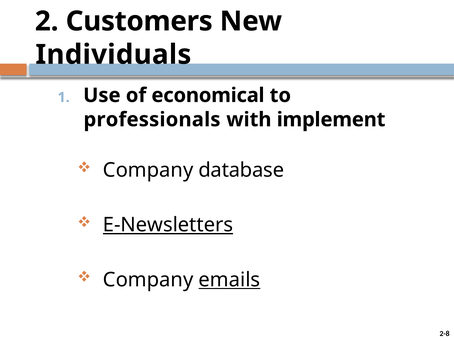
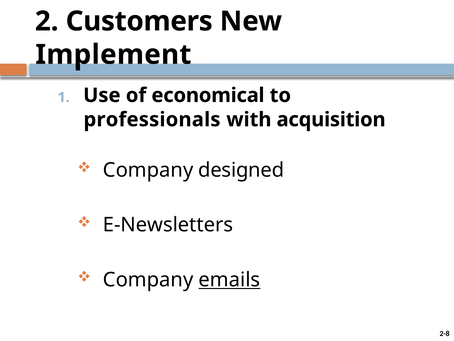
Individuals: Individuals -> Implement
implement: implement -> acquisition
database: database -> designed
E-Newsletters underline: present -> none
